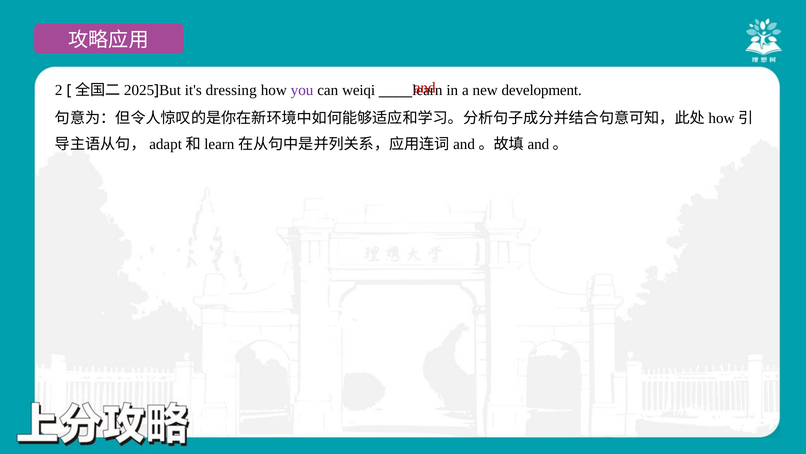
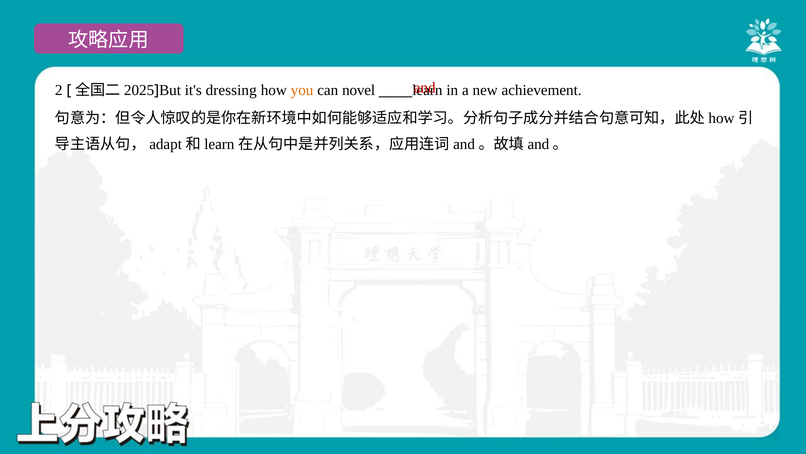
you colour: purple -> orange
weiqi: weiqi -> novel
development: development -> achievement
